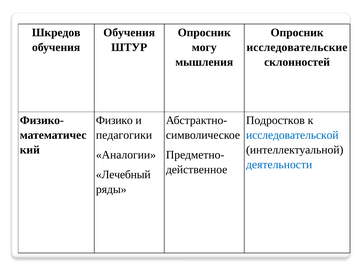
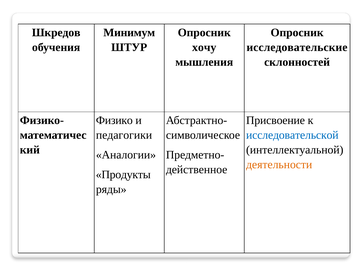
Обучения at (129, 33): Обучения -> Минимум
могу: могу -> хочу
Подростков: Подростков -> Присвоение
деятельности colour: blue -> orange
Лечебный: Лечебный -> Продукты
